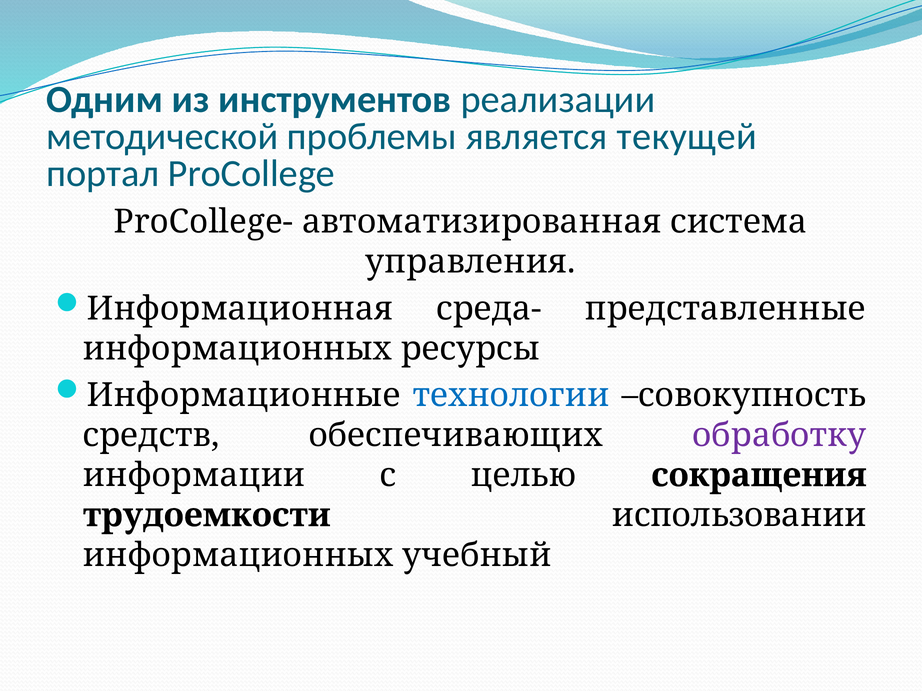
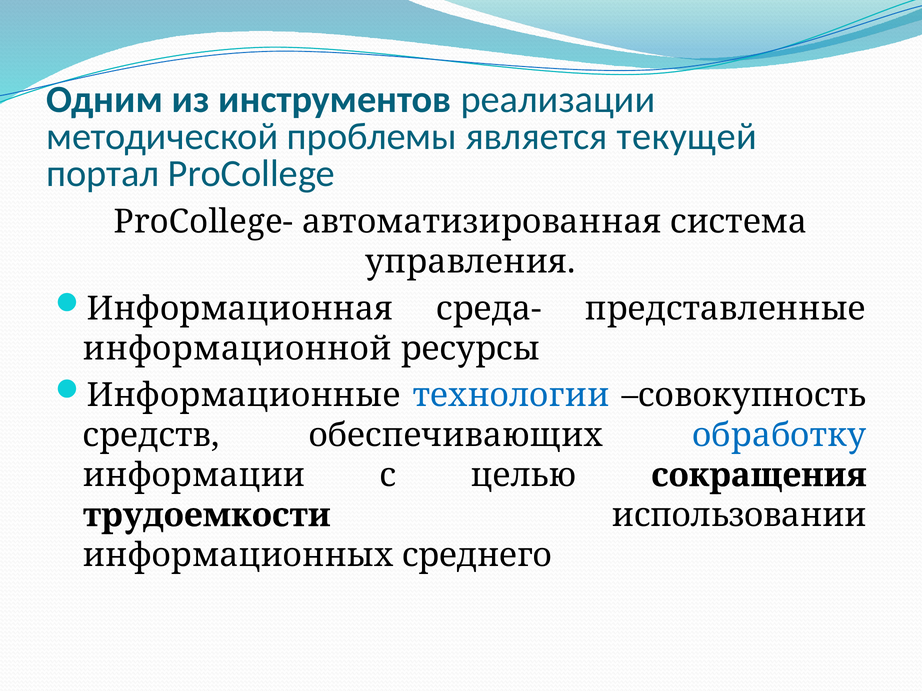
информационных at (237, 349): информационных -> информационной
обработку colour: purple -> blue
учебный: учебный -> среднего
